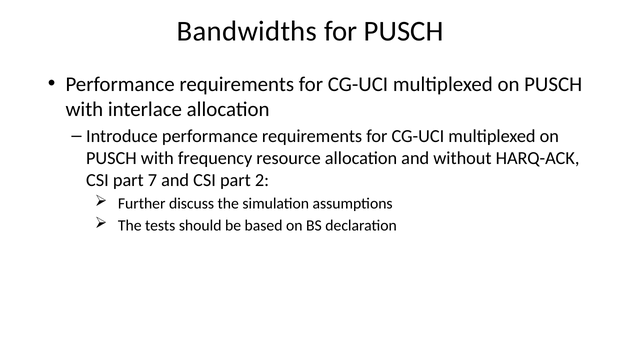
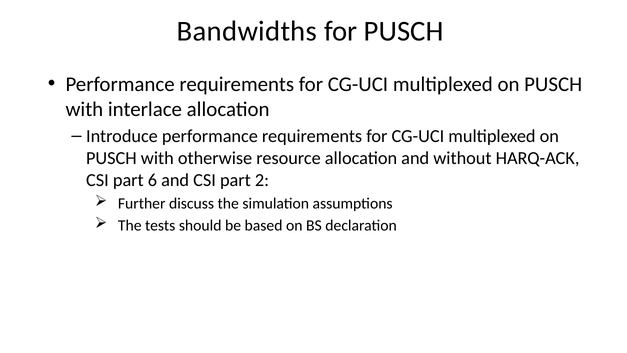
frequency: frequency -> otherwise
7: 7 -> 6
